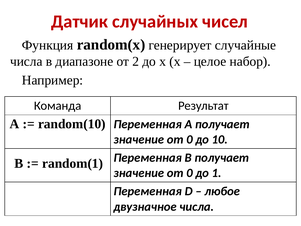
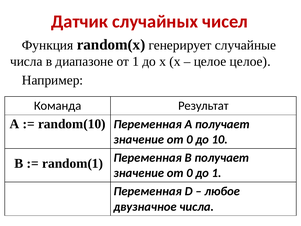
от 2: 2 -> 1
целое набор: набор -> целое
